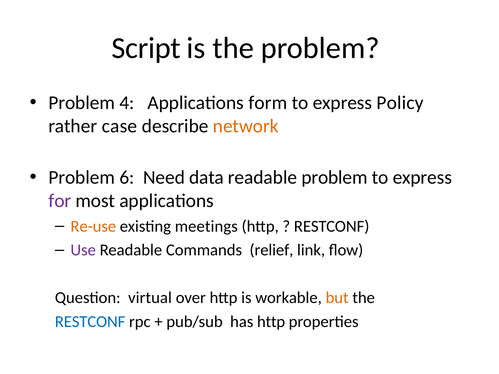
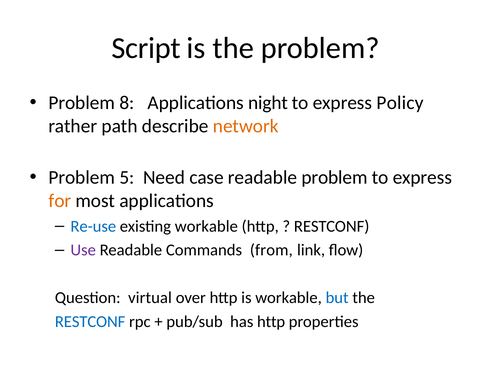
4: 4 -> 8
form: form -> night
case: case -> path
6: 6 -> 5
data: data -> case
for colour: purple -> orange
Re-use colour: orange -> blue
existing meetings: meetings -> workable
relief: relief -> from
but colour: orange -> blue
